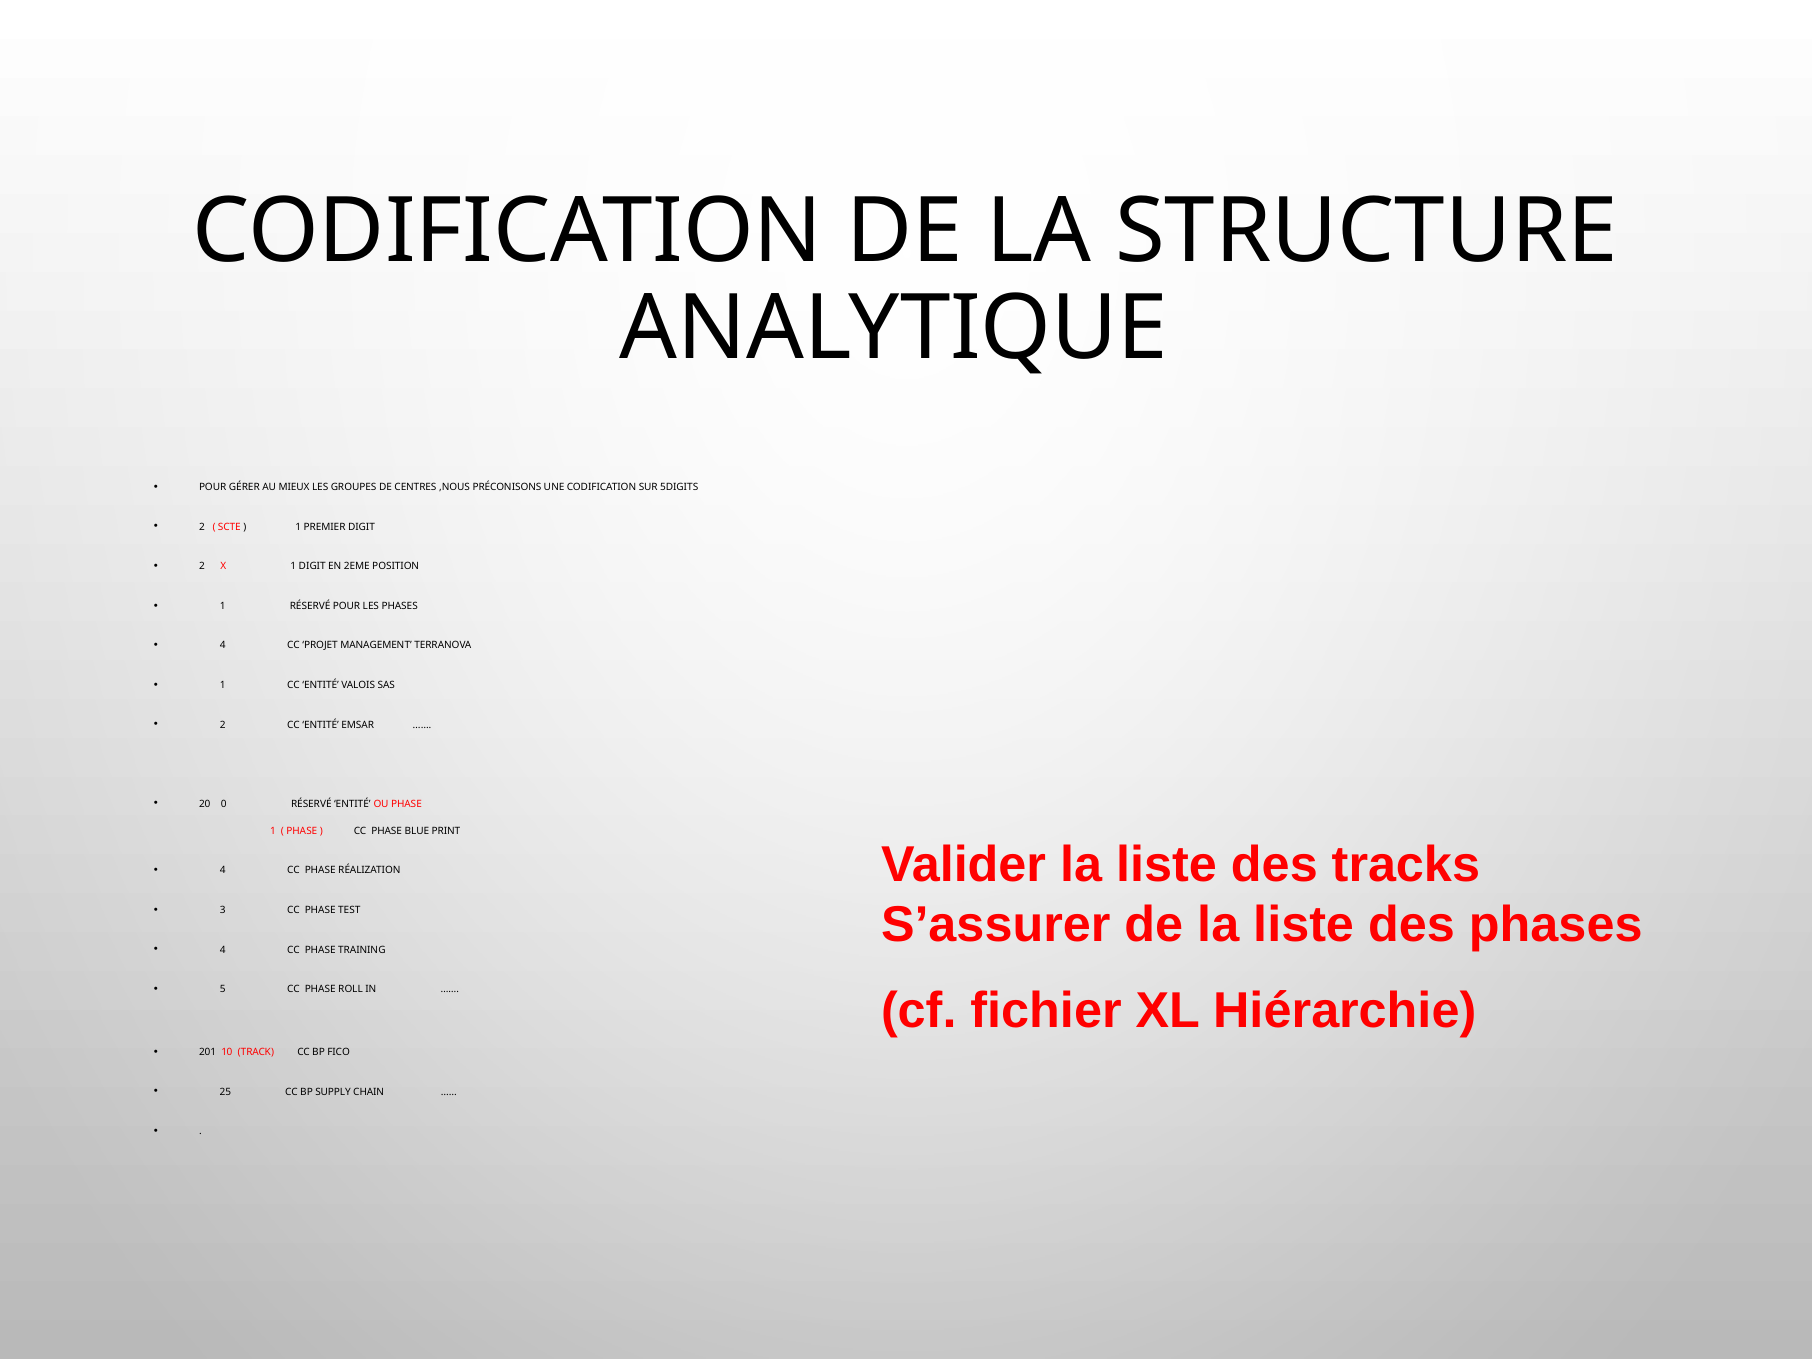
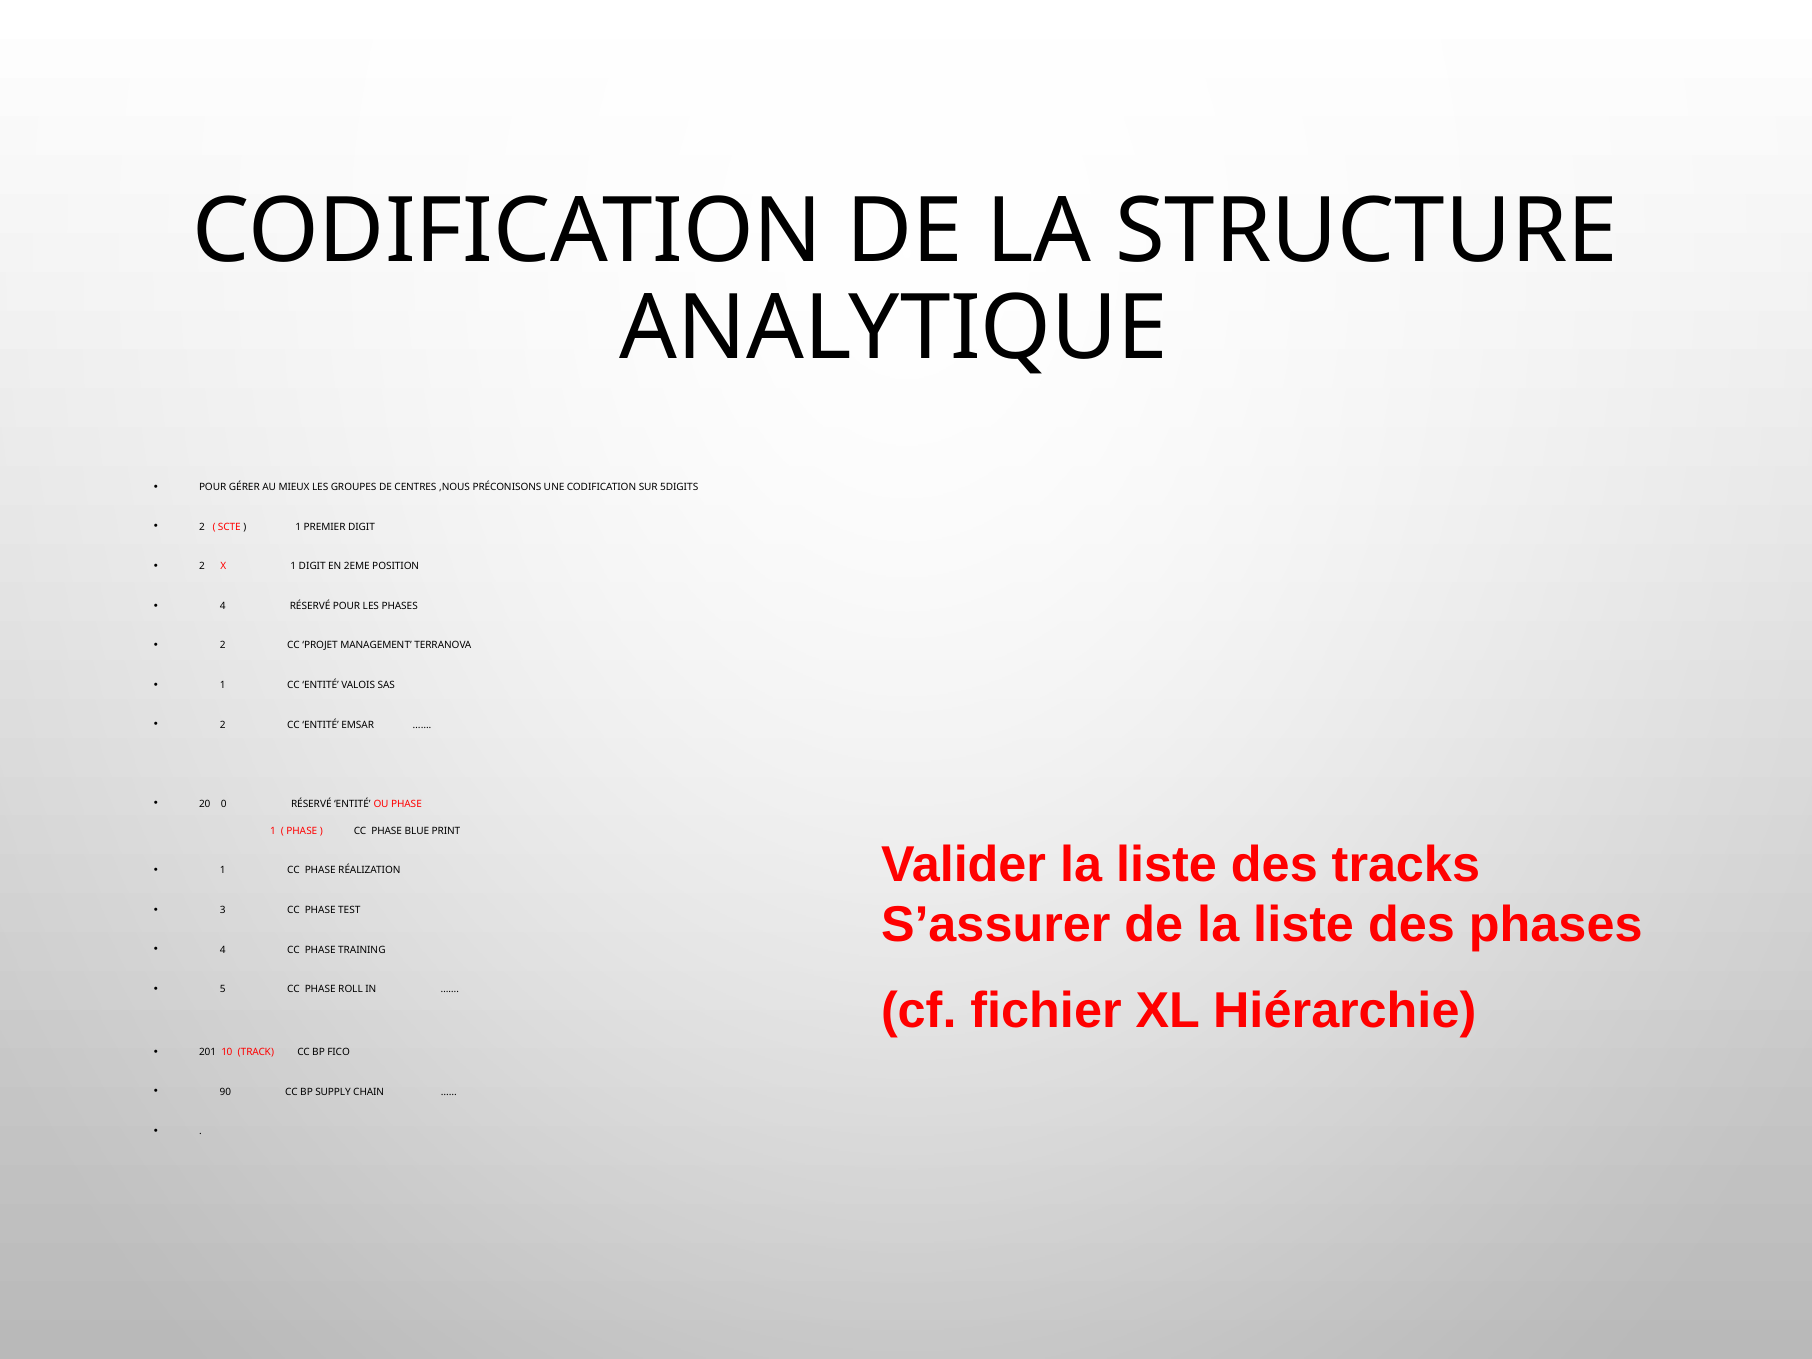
1 at (223, 606): 1 -> 4
4 at (223, 646): 4 -> 2
4 at (223, 871): 4 -> 1
25: 25 -> 90
